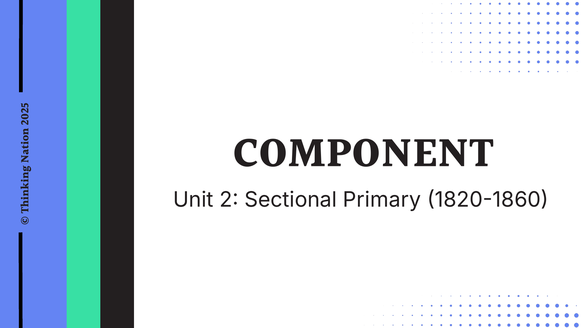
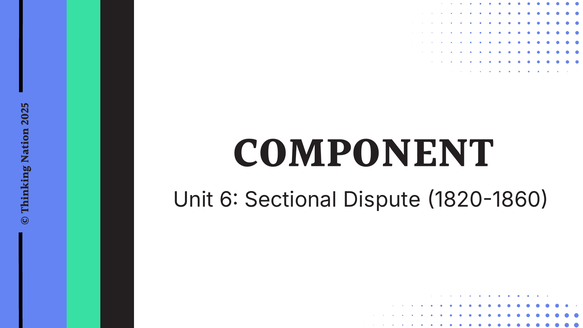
Unit 2: 2 -> 6
Primary: Primary -> Dispute
